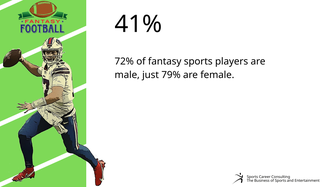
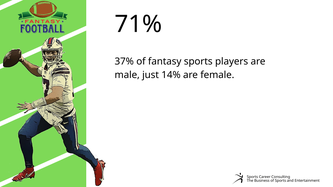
41%: 41% -> 71%
72%: 72% -> 37%
79%: 79% -> 14%
